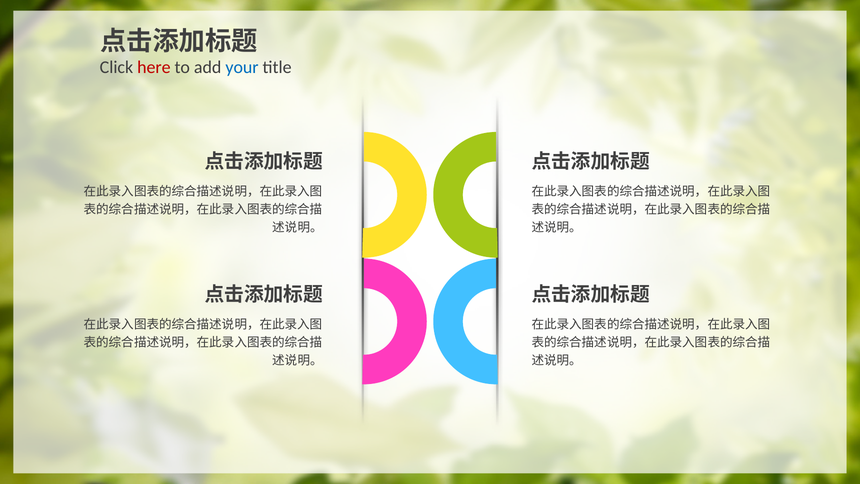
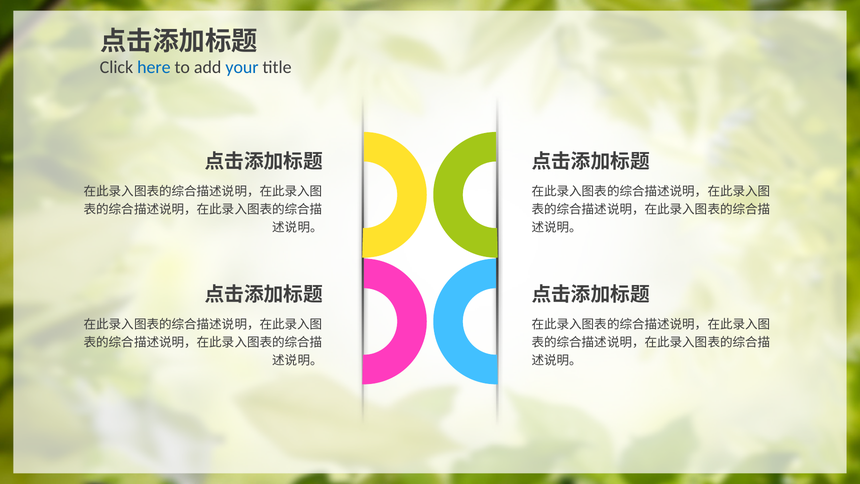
here colour: red -> blue
